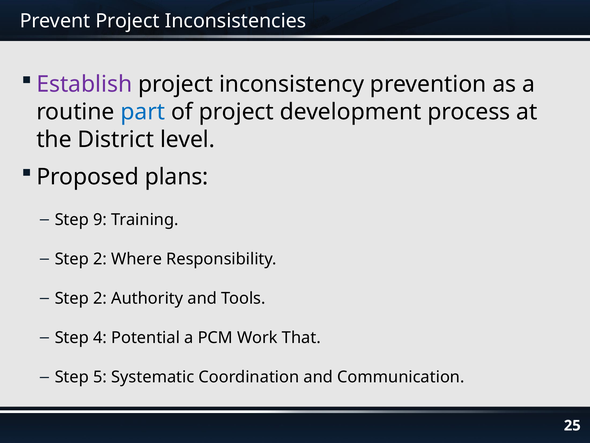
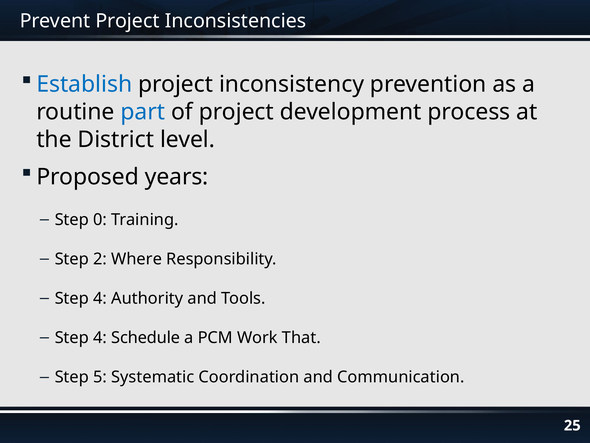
Establish colour: purple -> blue
plans: plans -> years
9: 9 -> 0
2 at (100, 298): 2 -> 4
Potential: Potential -> Schedule
